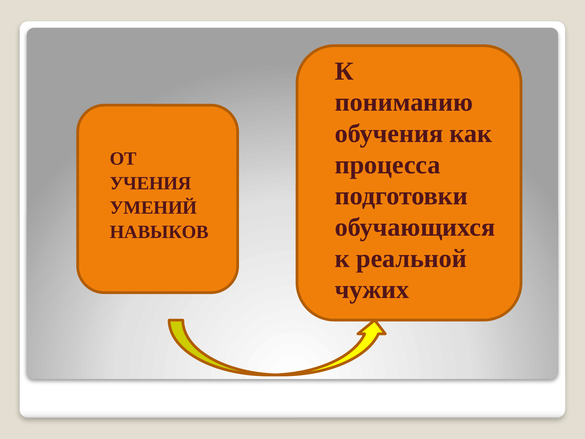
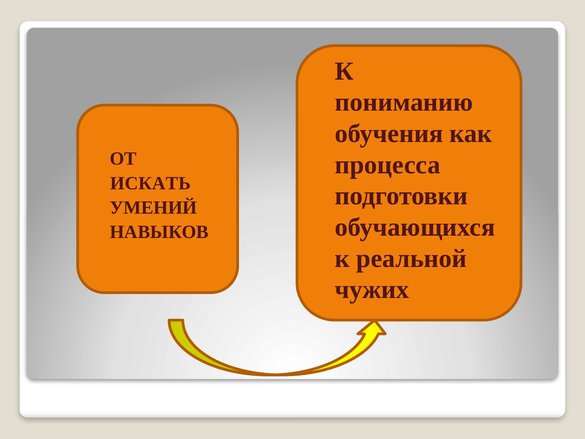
УЧЕНИЯ: УЧЕНИЯ -> ИСКАТЬ
